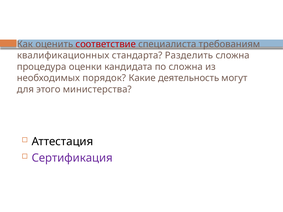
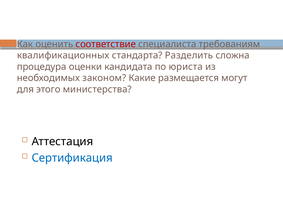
по сложна: сложна -> юриста
порядок: порядок -> законом
деятельность: деятельность -> размещается
Сертификация colour: purple -> blue
